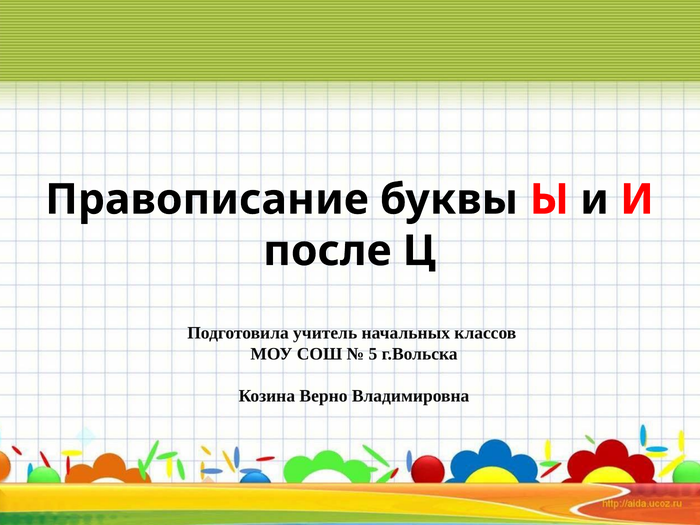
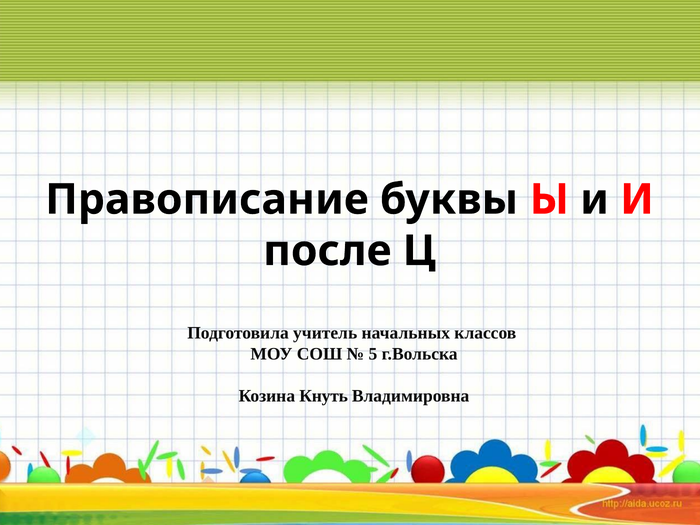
Верно: Верно -> Кнуть
